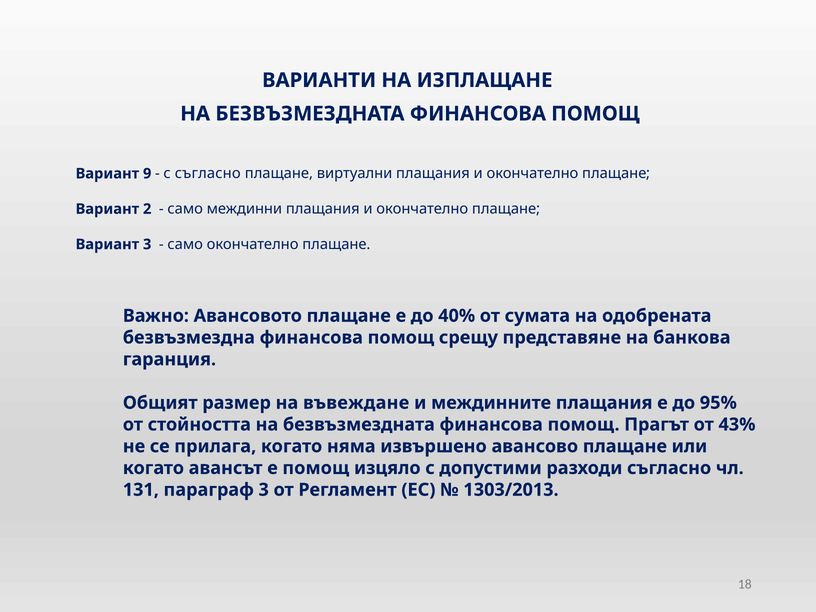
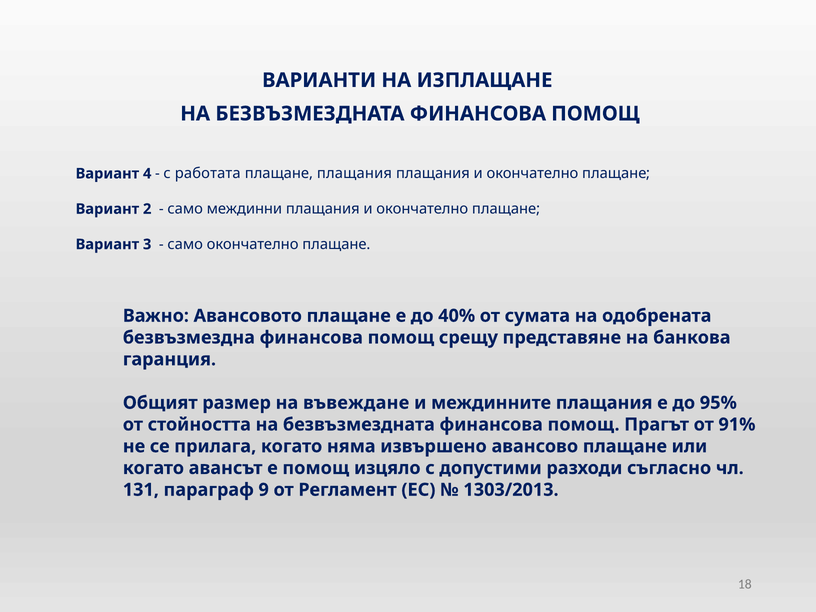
9: 9 -> 4
с съгласно: съгласно -> работата
плащане виртуални: виртуални -> плащания
43%: 43% -> 91%
параграф 3: 3 -> 9
